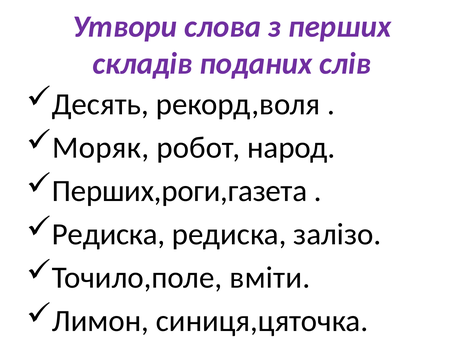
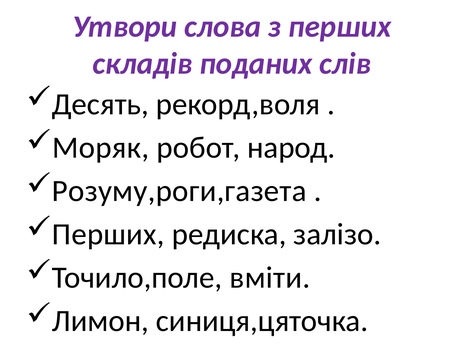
Перших,роги,газета: Перших,роги,газета -> Розуму,роги,газета
Редиска at (109, 234): Редиска -> Перших
